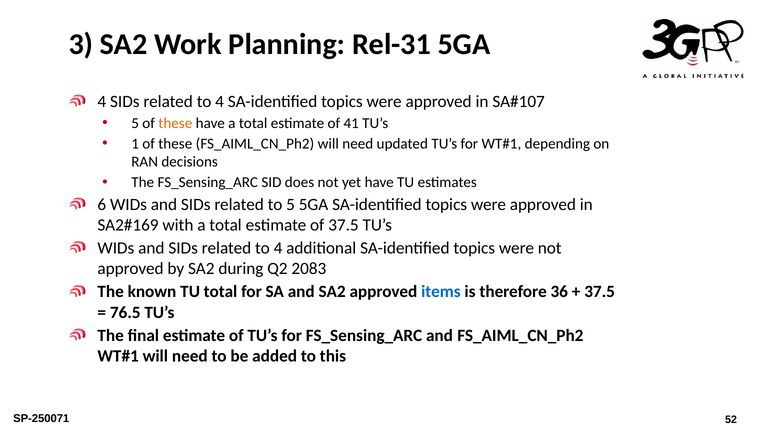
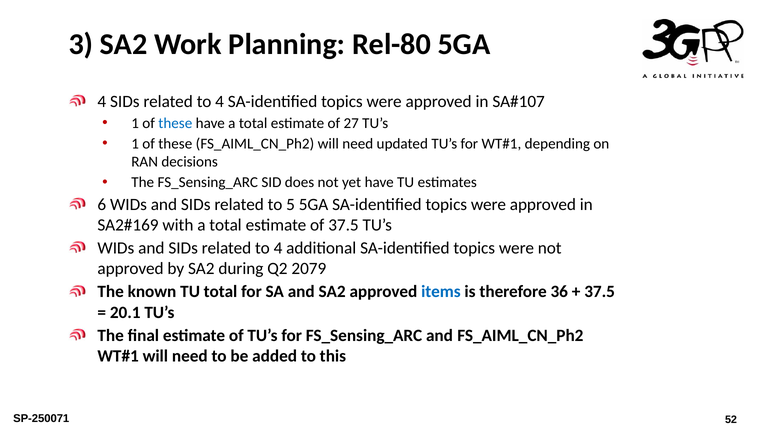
Rel-31: Rel-31 -> Rel-80
5 at (135, 123): 5 -> 1
these at (175, 123) colour: orange -> blue
41: 41 -> 27
2083: 2083 -> 2079
76.5: 76.5 -> 20.1
